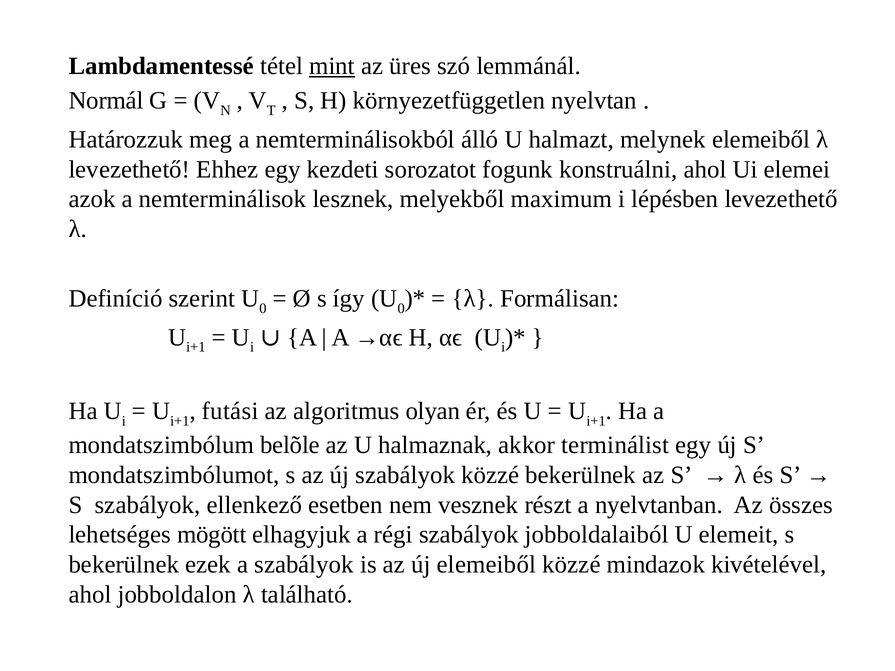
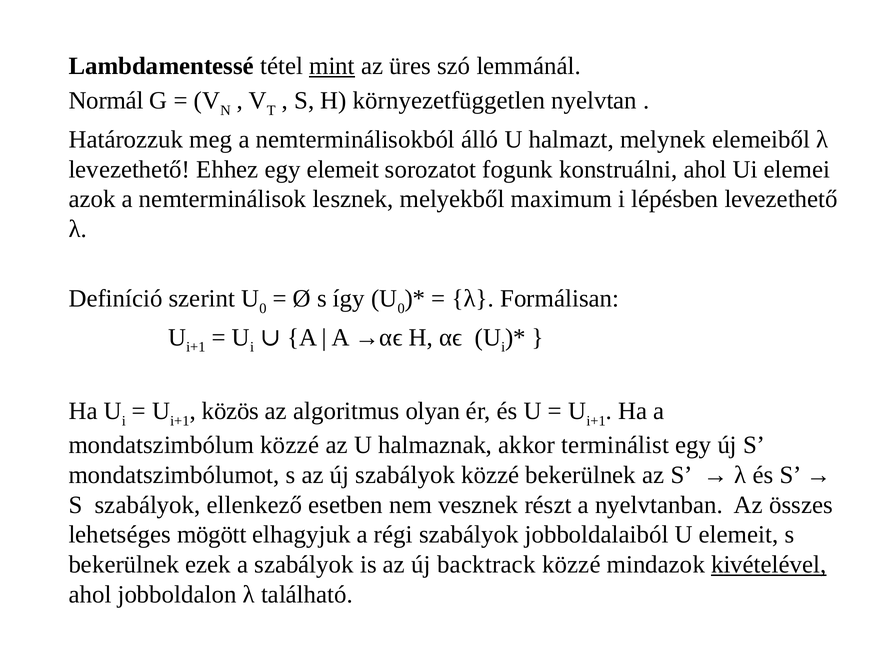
egy kezdeti: kezdeti -> elemeit
futási: futási -> közös
mondatszimbólum belõle: belõle -> közzé
új elemeiből: elemeiből -> backtrack
kivételével underline: none -> present
